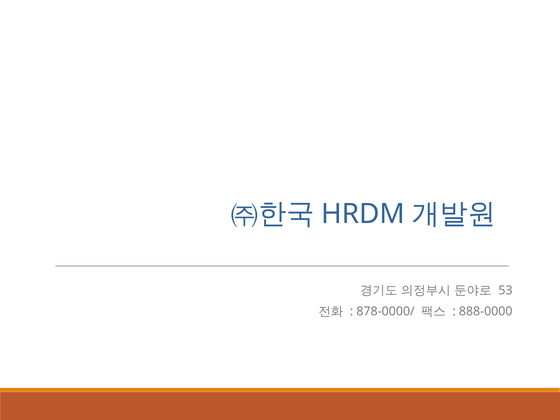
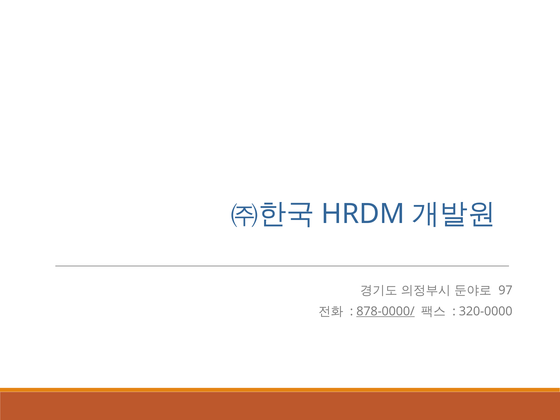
53: 53 -> 97
878-0000/ underline: none -> present
888-0000: 888-0000 -> 320-0000
